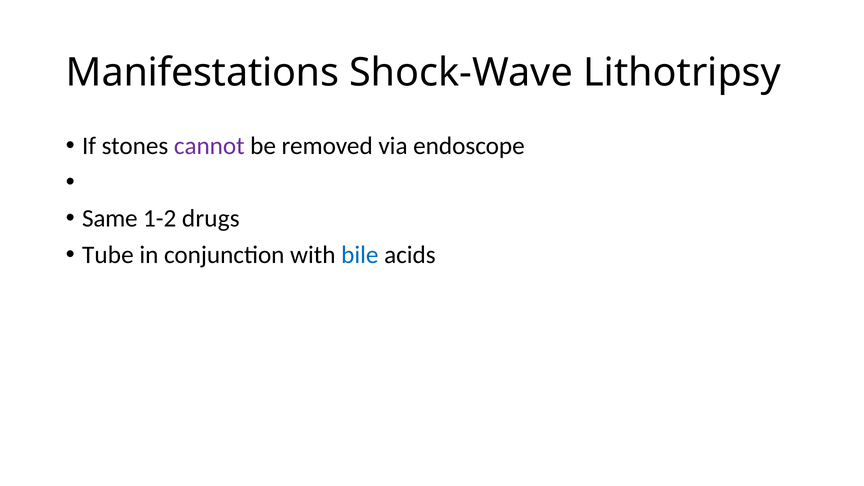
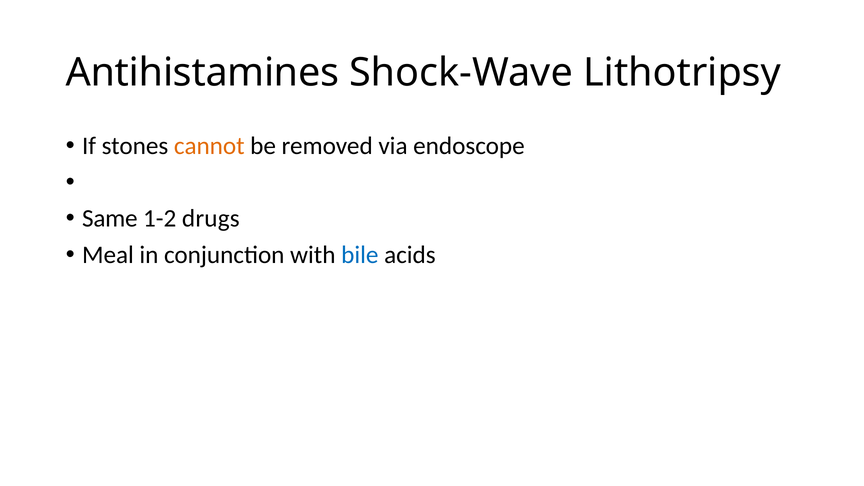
Manifestations: Manifestations -> Antihistamines
cannot colour: purple -> orange
Tube: Tube -> Meal
